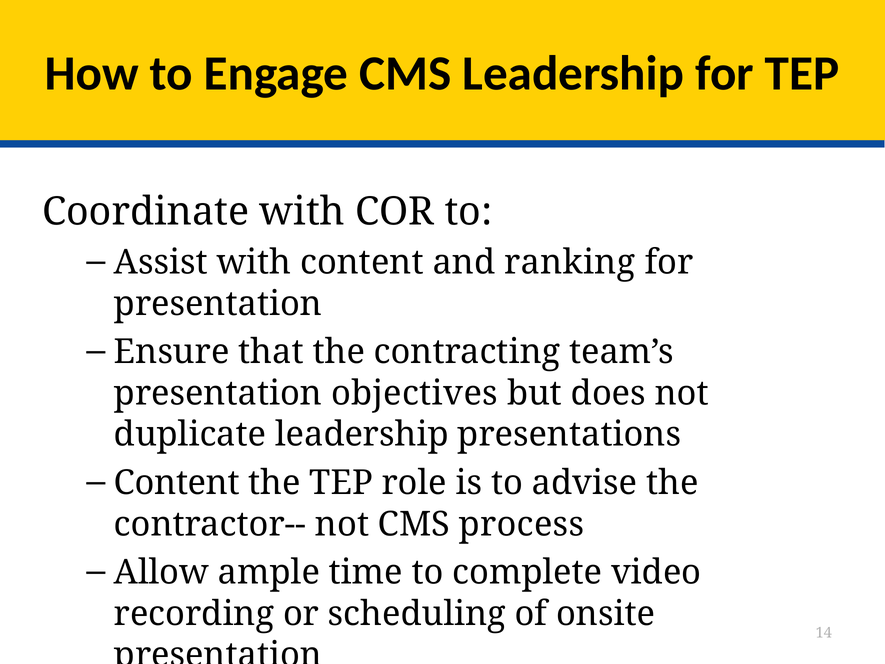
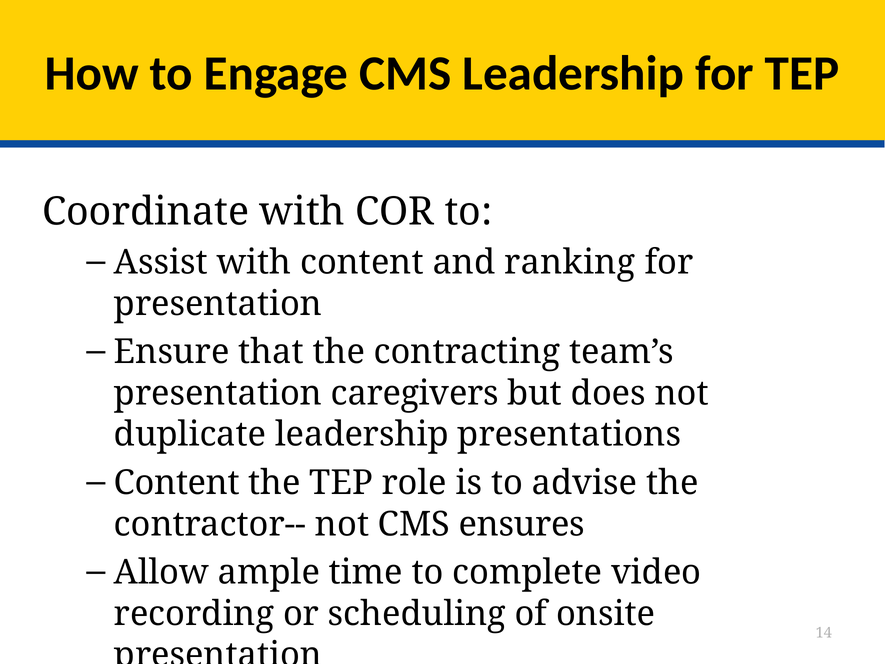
objectives: objectives -> caregivers
process: process -> ensures
